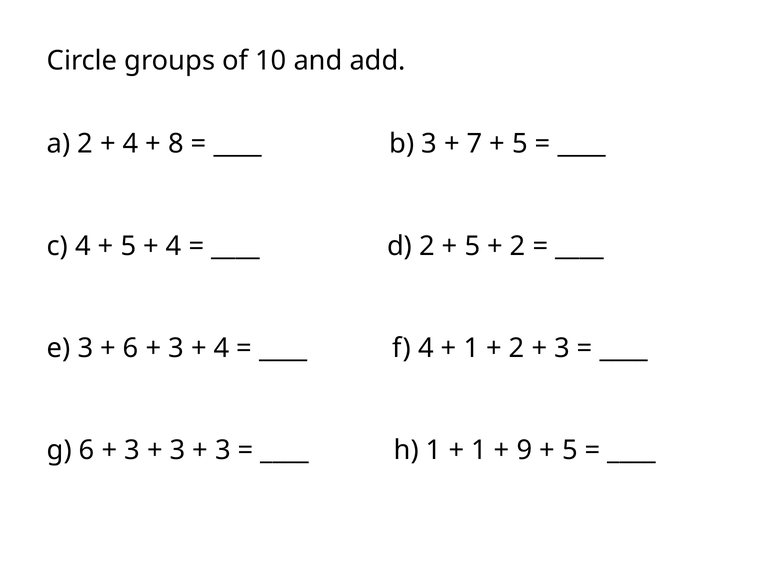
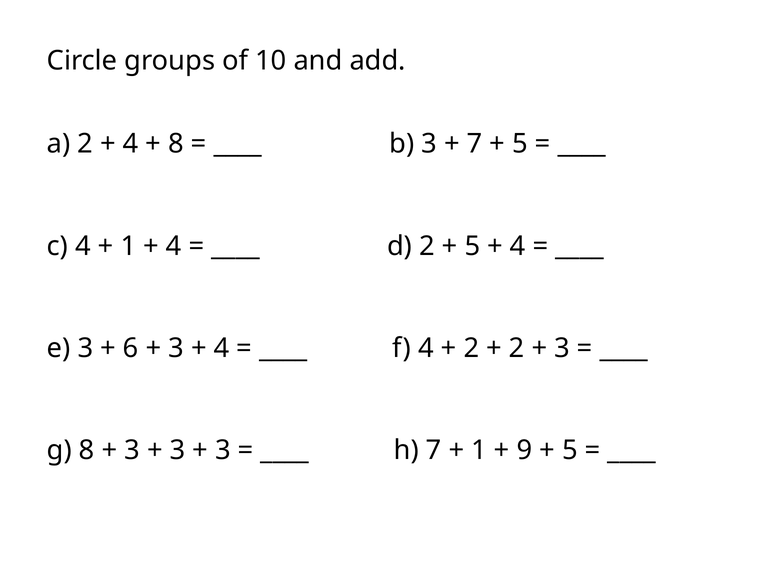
5 at (128, 246): 5 -> 1
2 at (518, 246): 2 -> 4
1 at (471, 348): 1 -> 2
g 6: 6 -> 8
h 1: 1 -> 7
